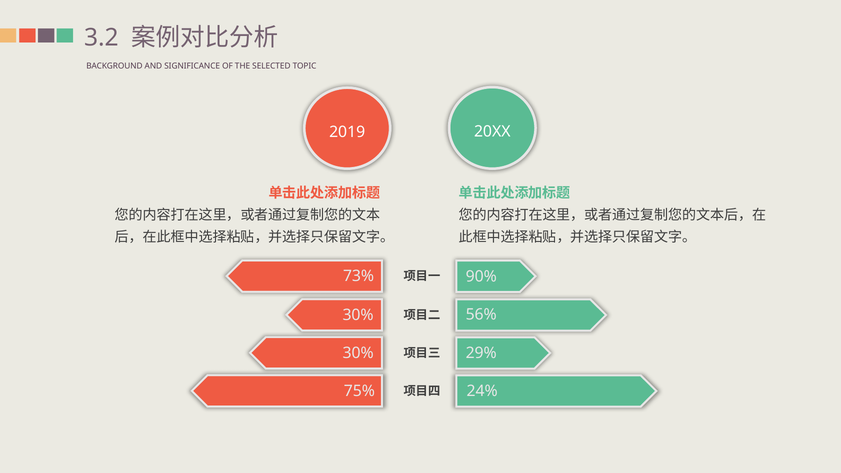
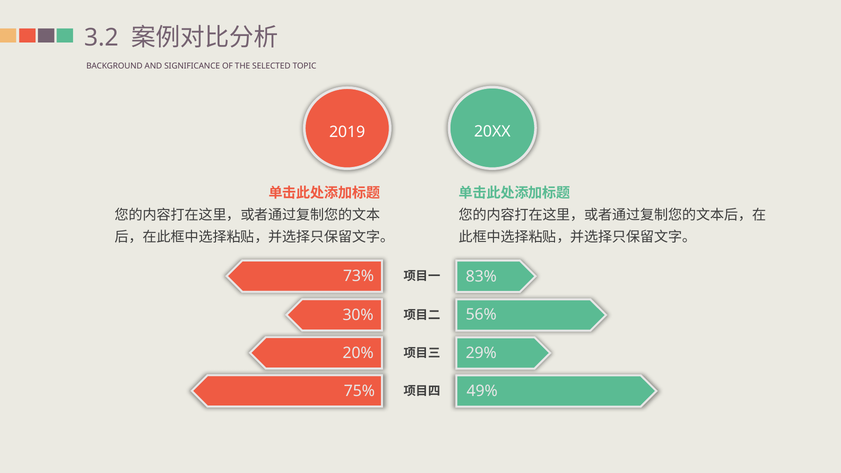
90%: 90% -> 83%
30% at (358, 353): 30% -> 20%
24%: 24% -> 49%
